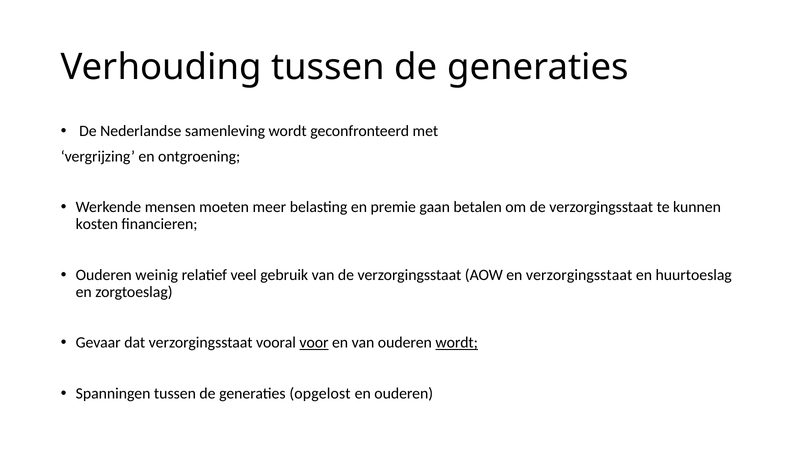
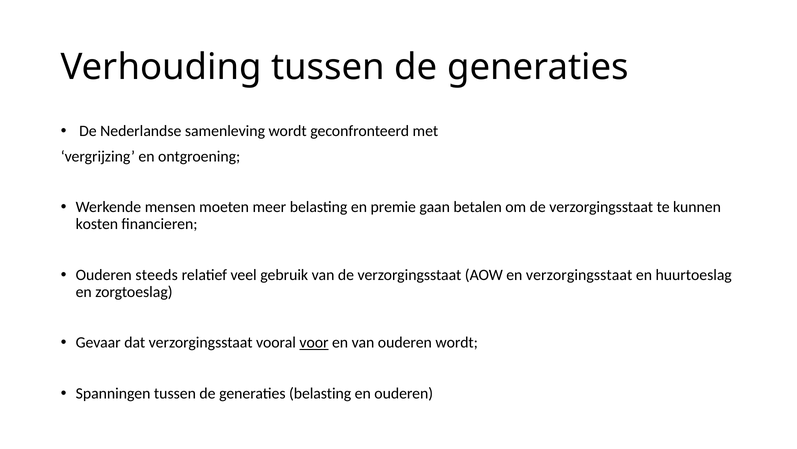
weinig: weinig -> steeds
wordt at (457, 342) underline: present -> none
generaties opgelost: opgelost -> belasting
